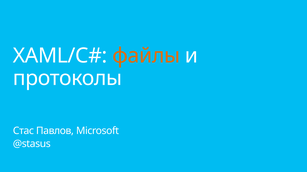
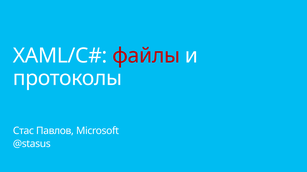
файлы colour: orange -> red
